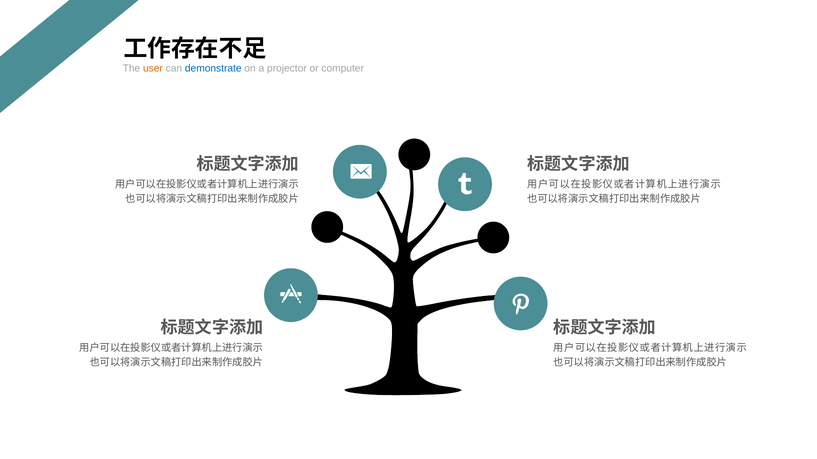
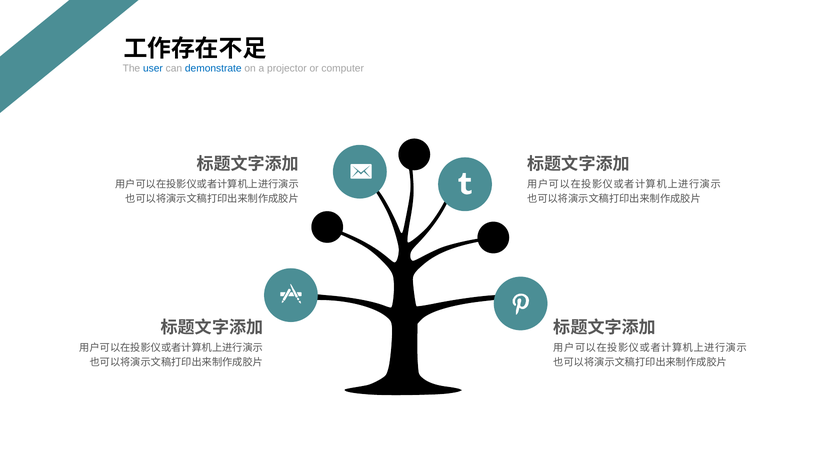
user colour: orange -> blue
